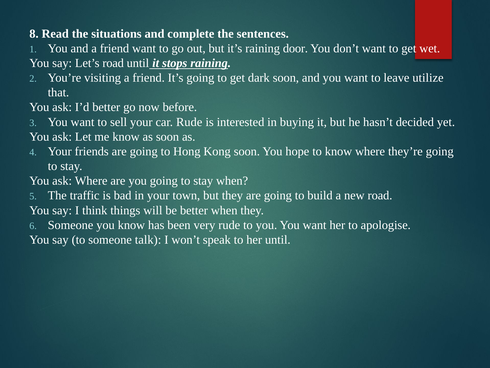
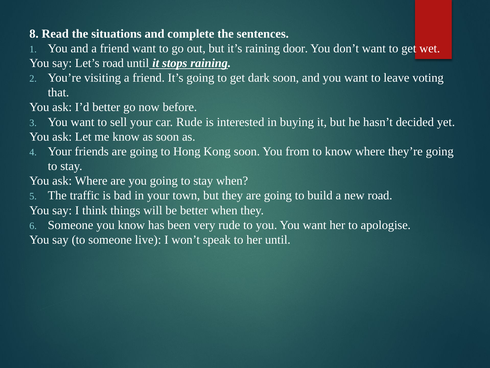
utilize: utilize -> voting
hope: hope -> from
talk: talk -> live
